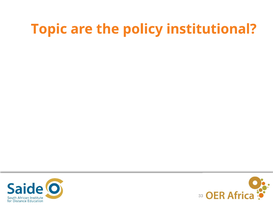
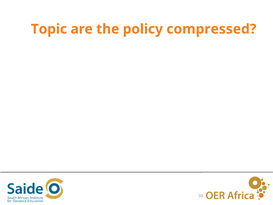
institutional: institutional -> compressed
